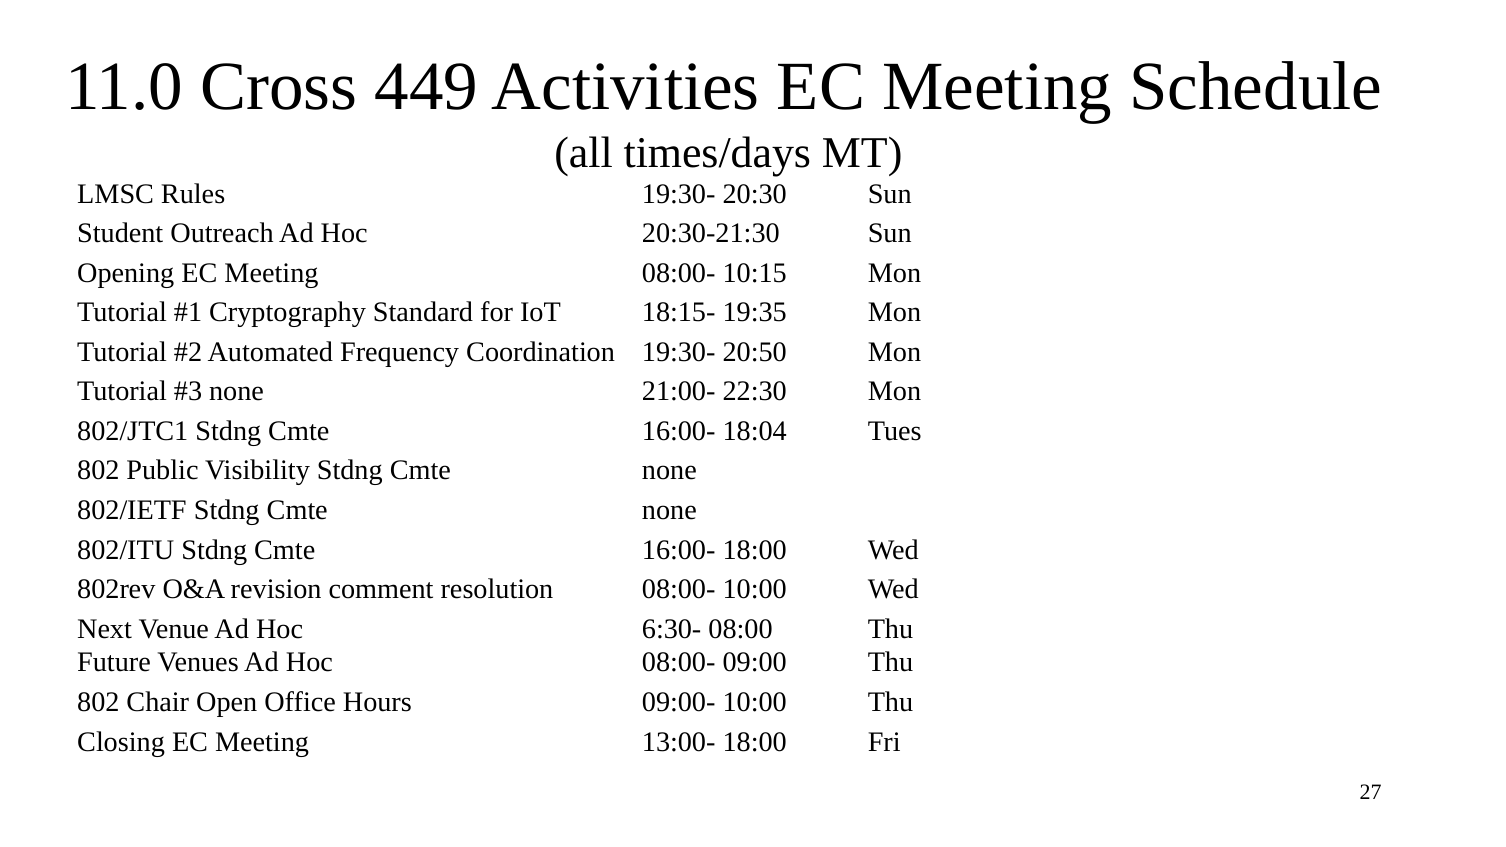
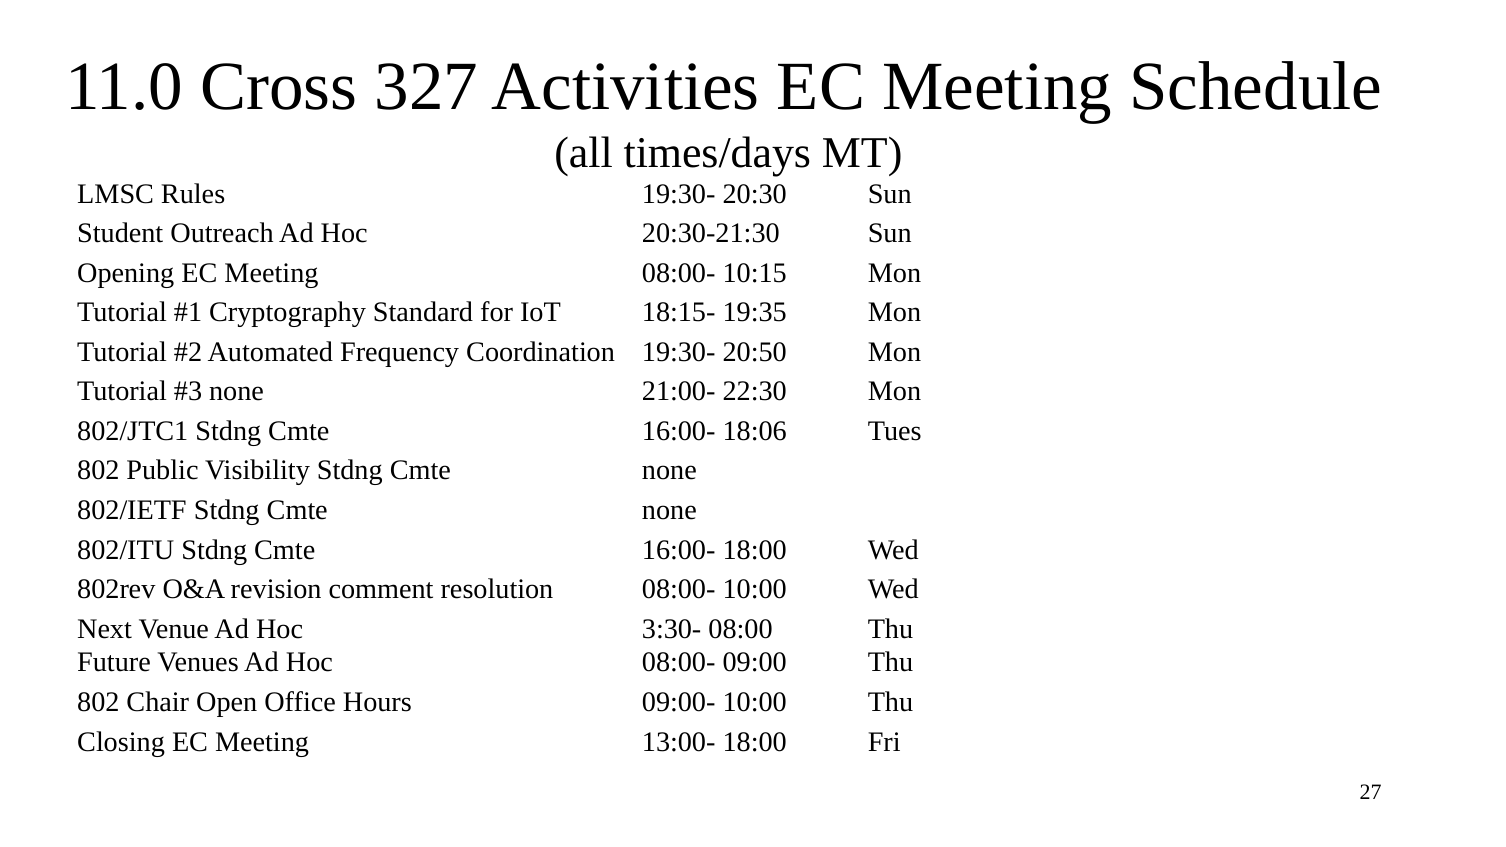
449: 449 -> 327
18:04: 18:04 -> 18:06
6:30-: 6:30- -> 3:30-
